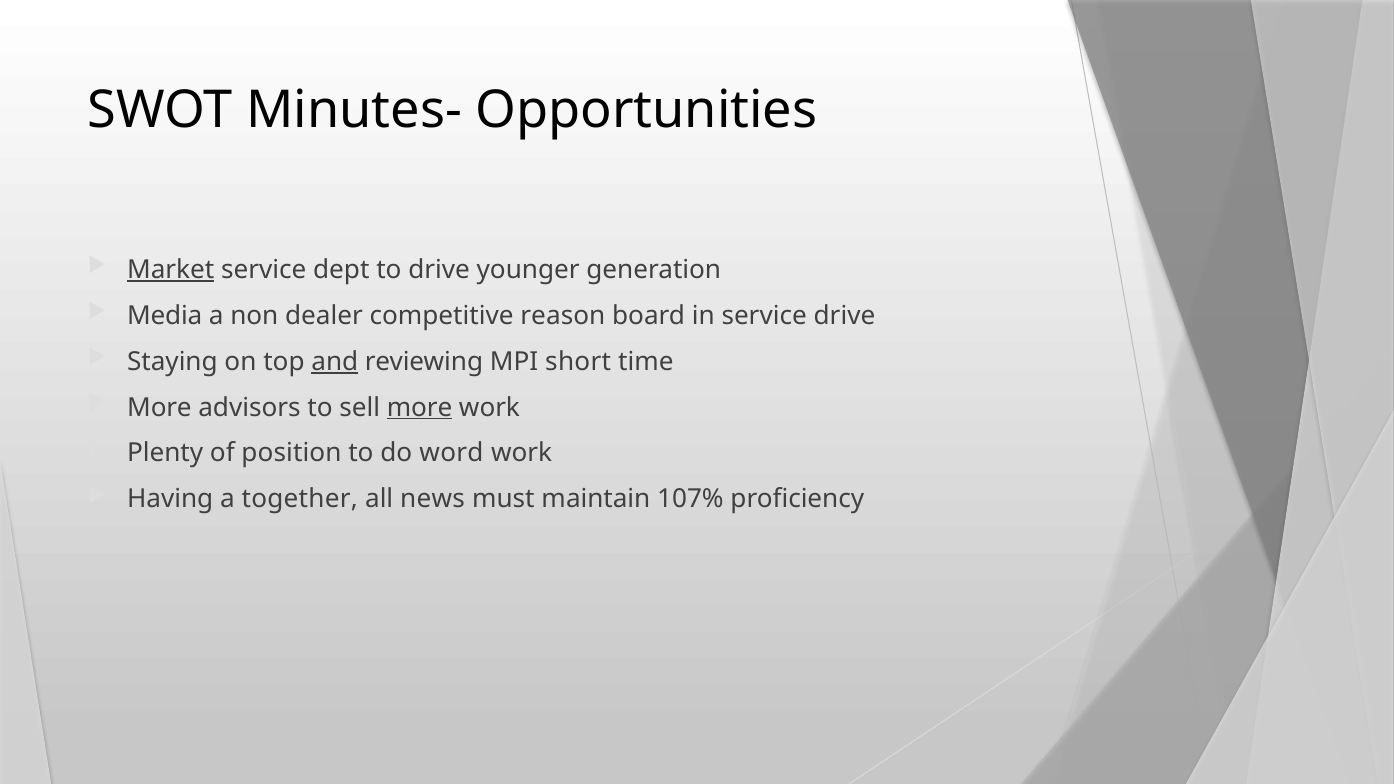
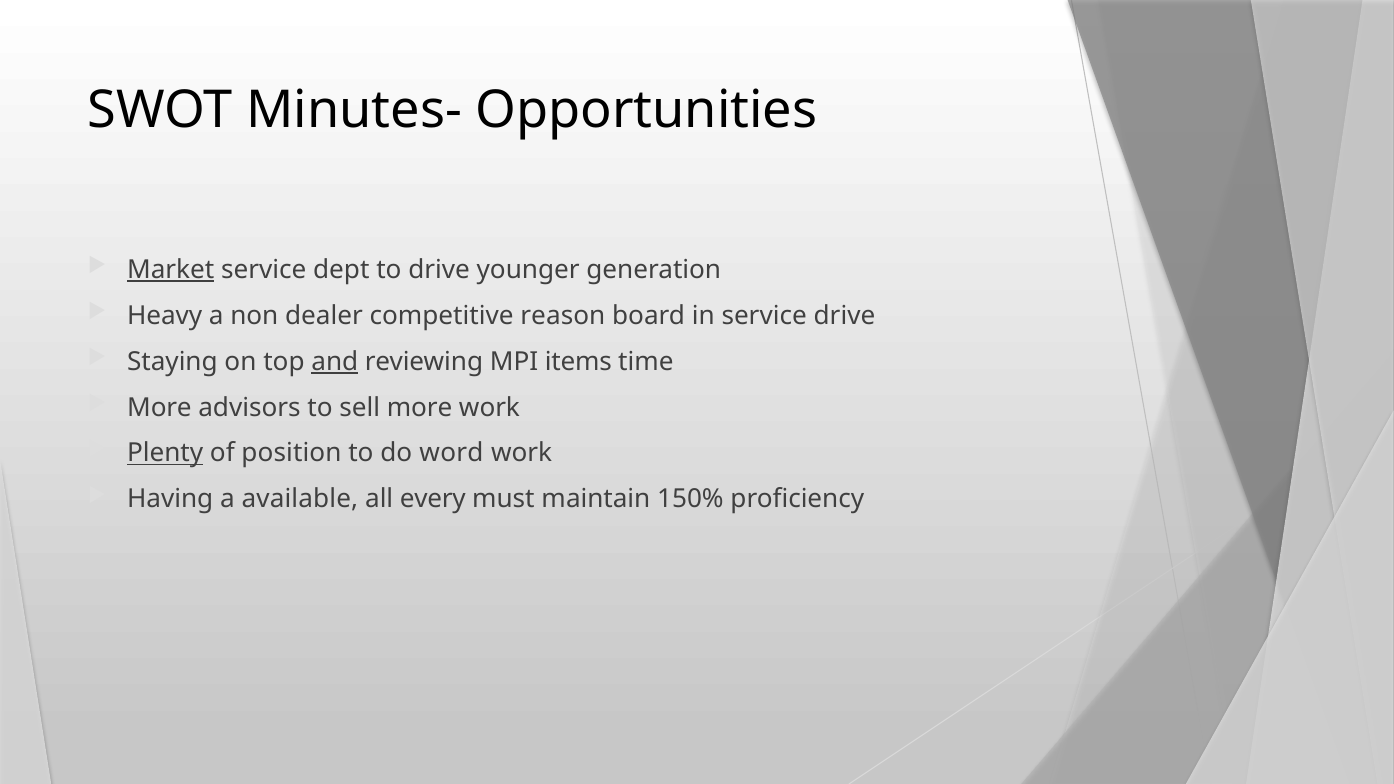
Media: Media -> Heavy
short: short -> items
more at (420, 407) underline: present -> none
Plenty underline: none -> present
together: together -> available
news: news -> every
107%: 107% -> 150%
